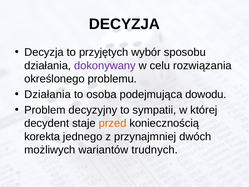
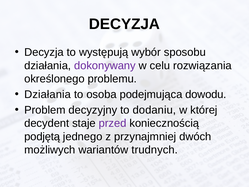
przyjętych: przyjętych -> występują
sympatii: sympatii -> dodaniu
przed colour: orange -> purple
korekta: korekta -> podjętą
